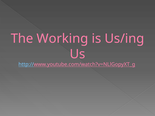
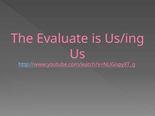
Working: Working -> Evaluate
